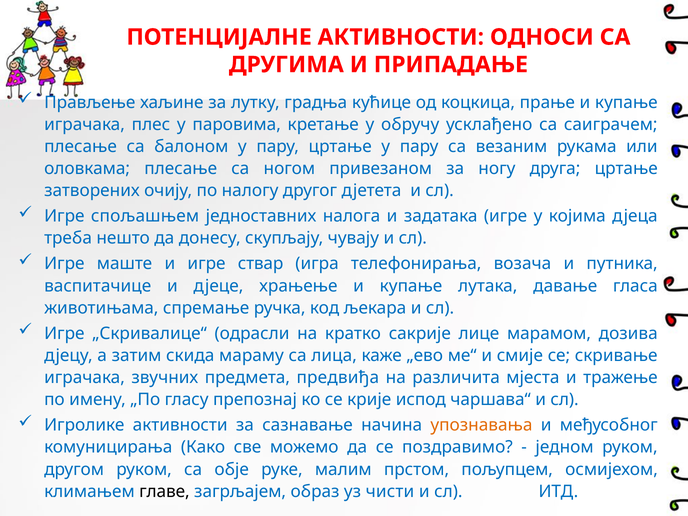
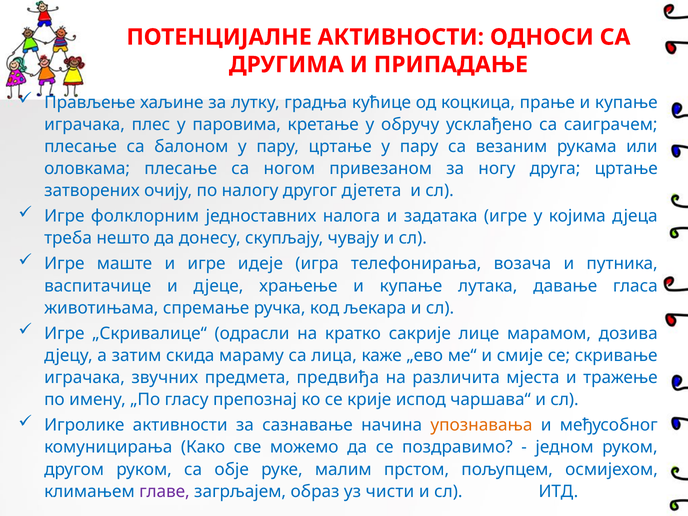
спољашњем: спољашњем -> фолклорним
ствар: ствар -> идеје
главе colour: black -> purple
